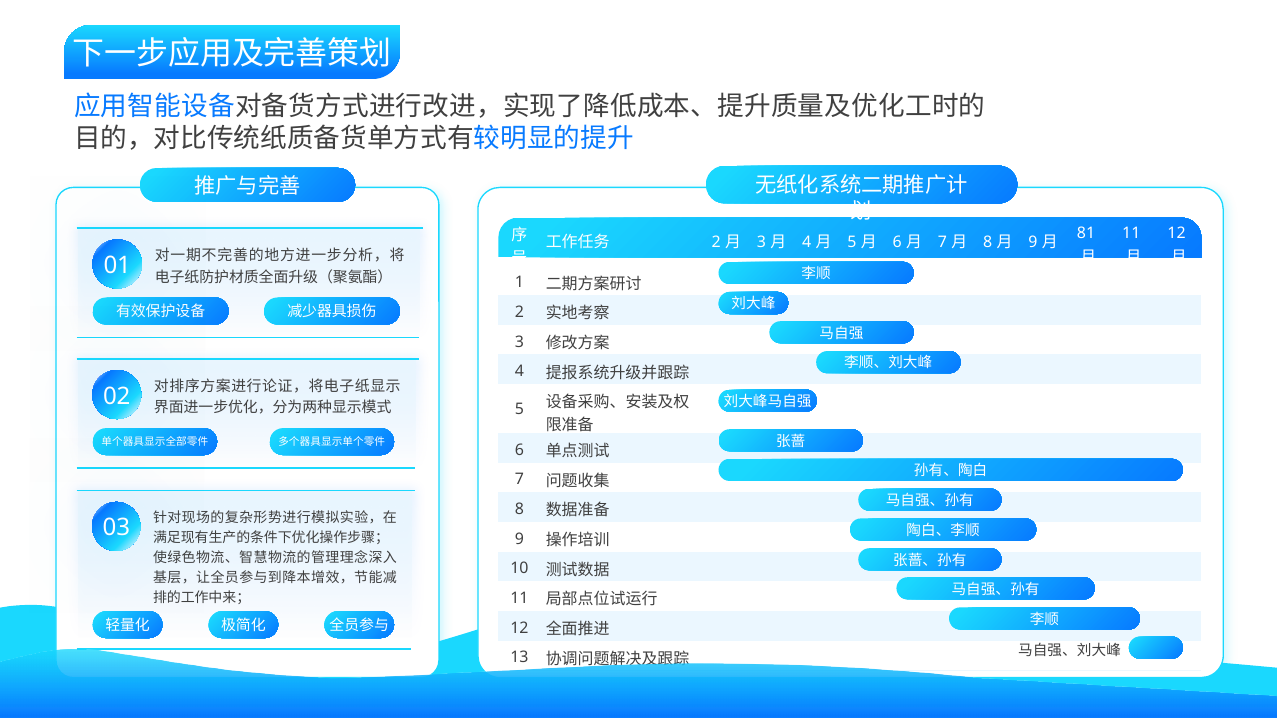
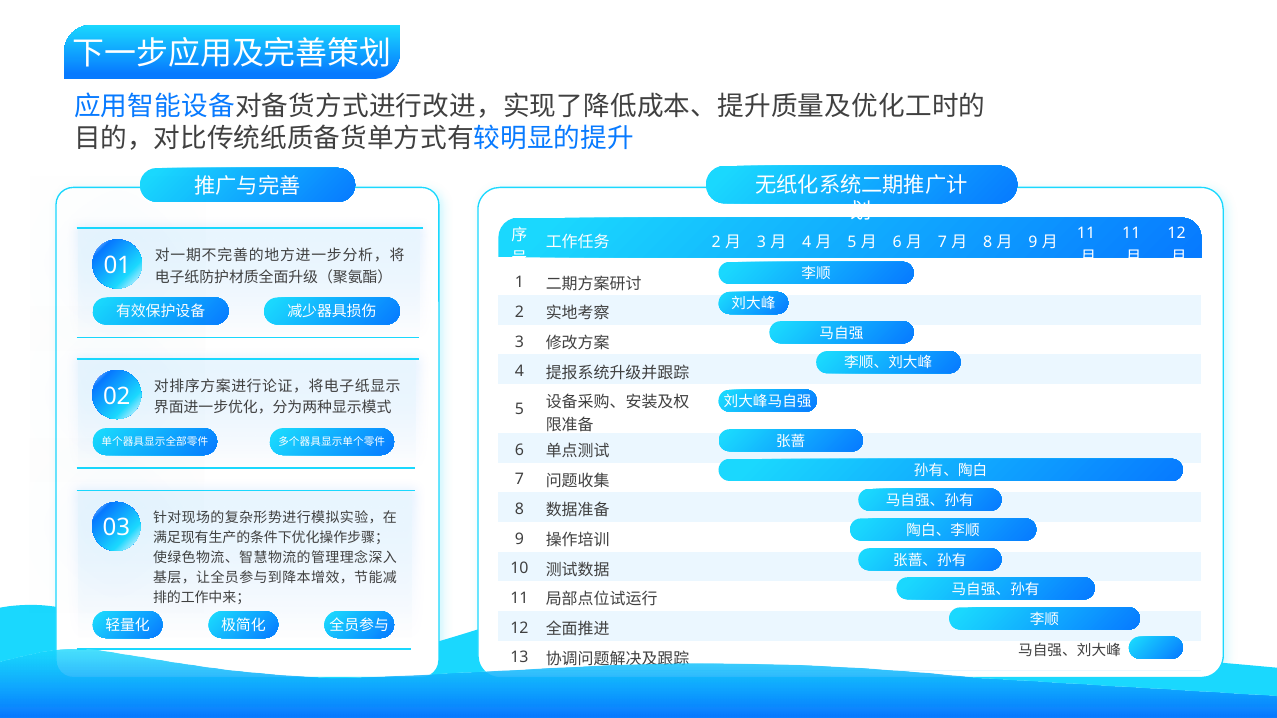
81 at (1086, 234): 81 -> 11
